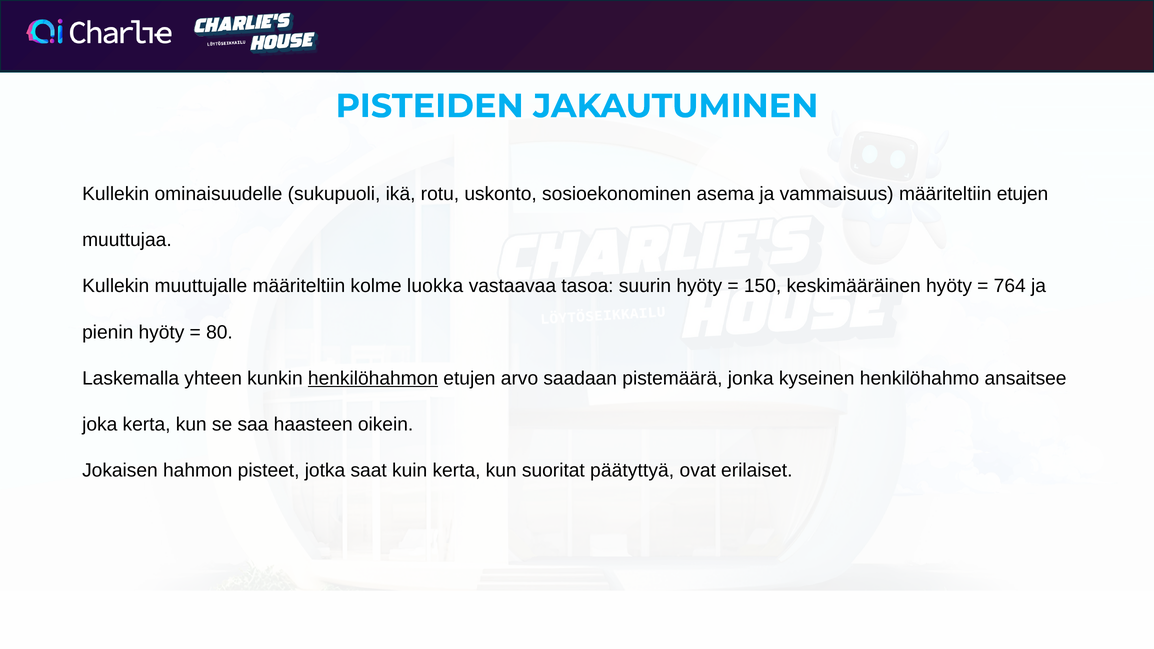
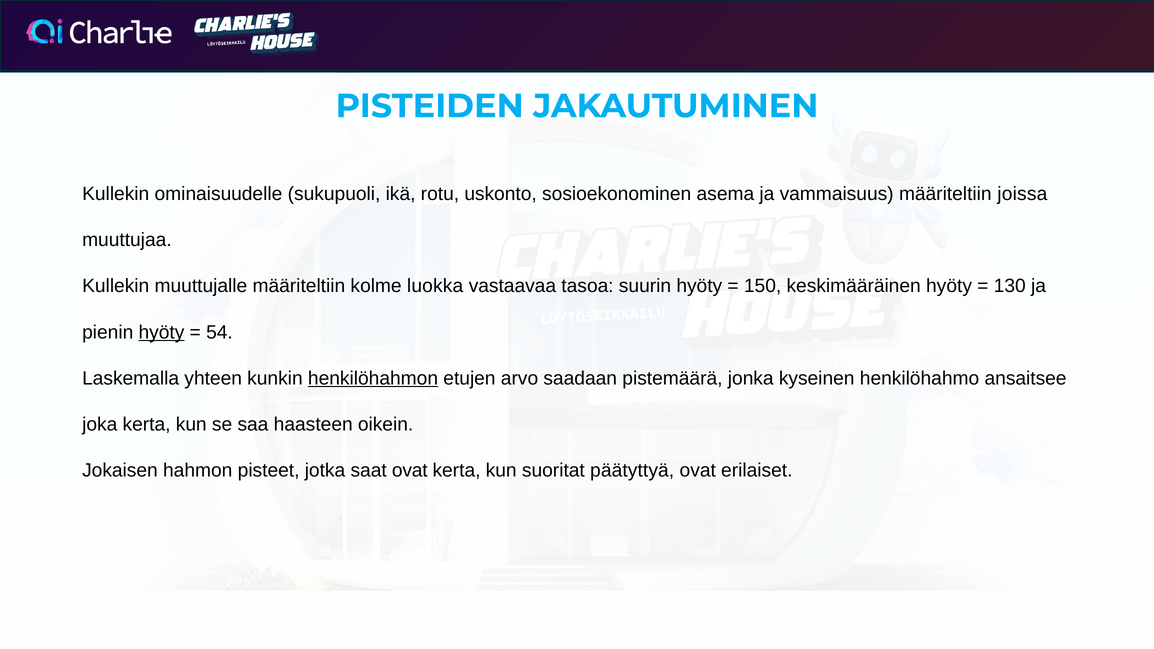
määriteltiin etujen: etujen -> joissa
764: 764 -> 130
hyöty at (161, 332) underline: none -> present
80: 80 -> 54
saat kuin: kuin -> ovat
